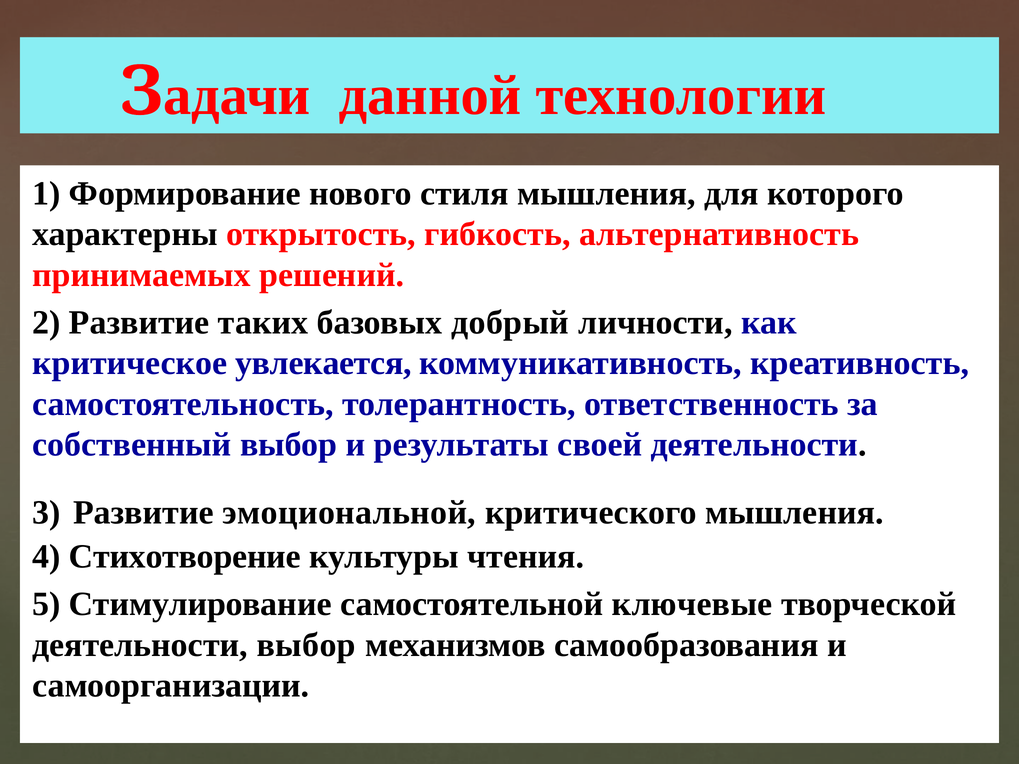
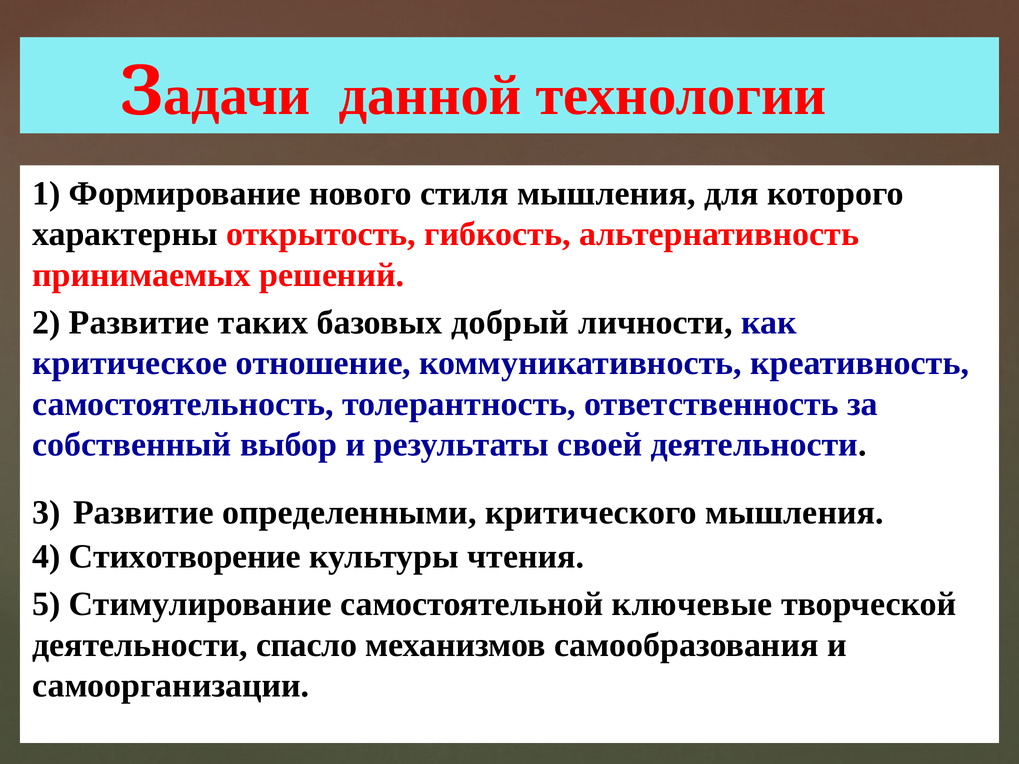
увлекается: увлекается -> отношение
эмоциональной: эмоциональной -> определенными
деятельности выбор: выбор -> спасло
